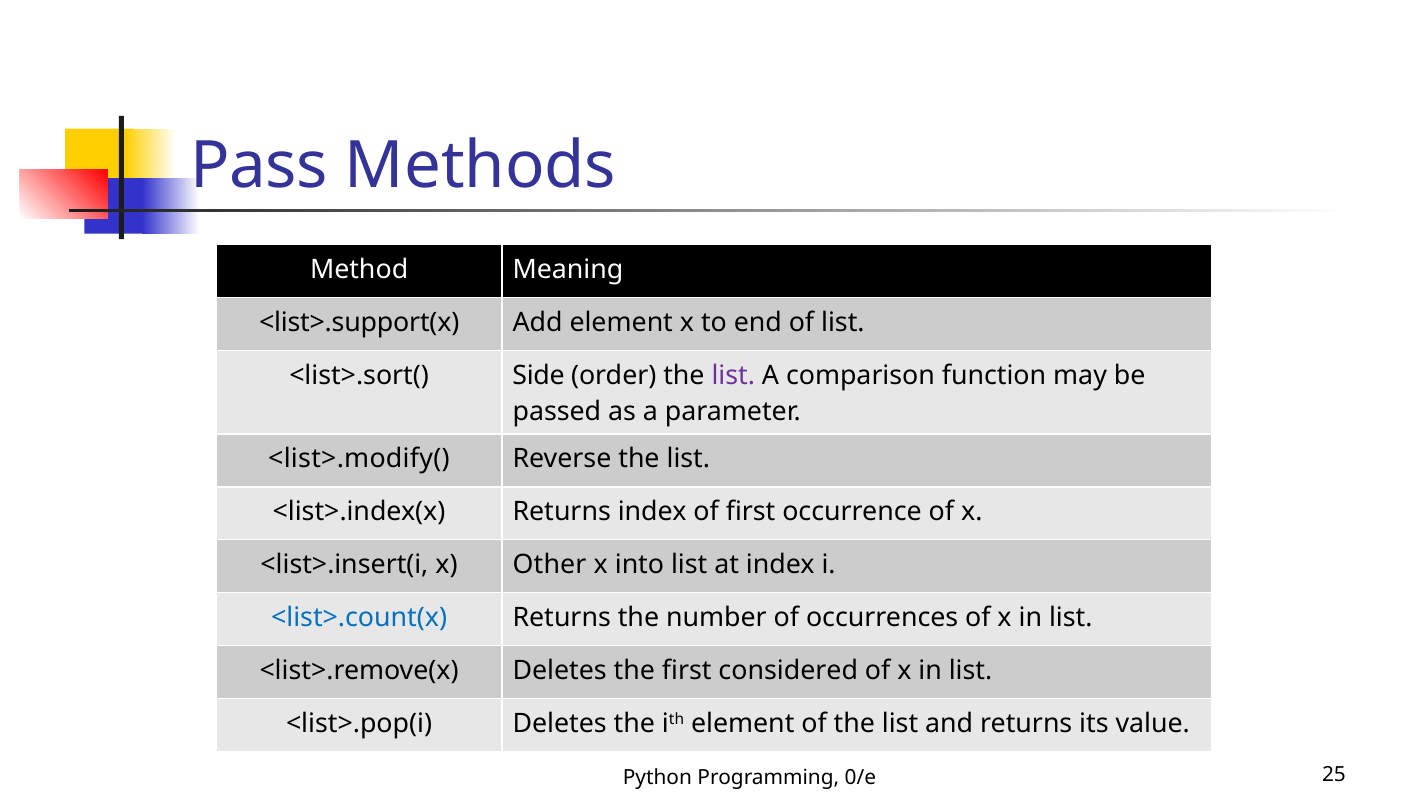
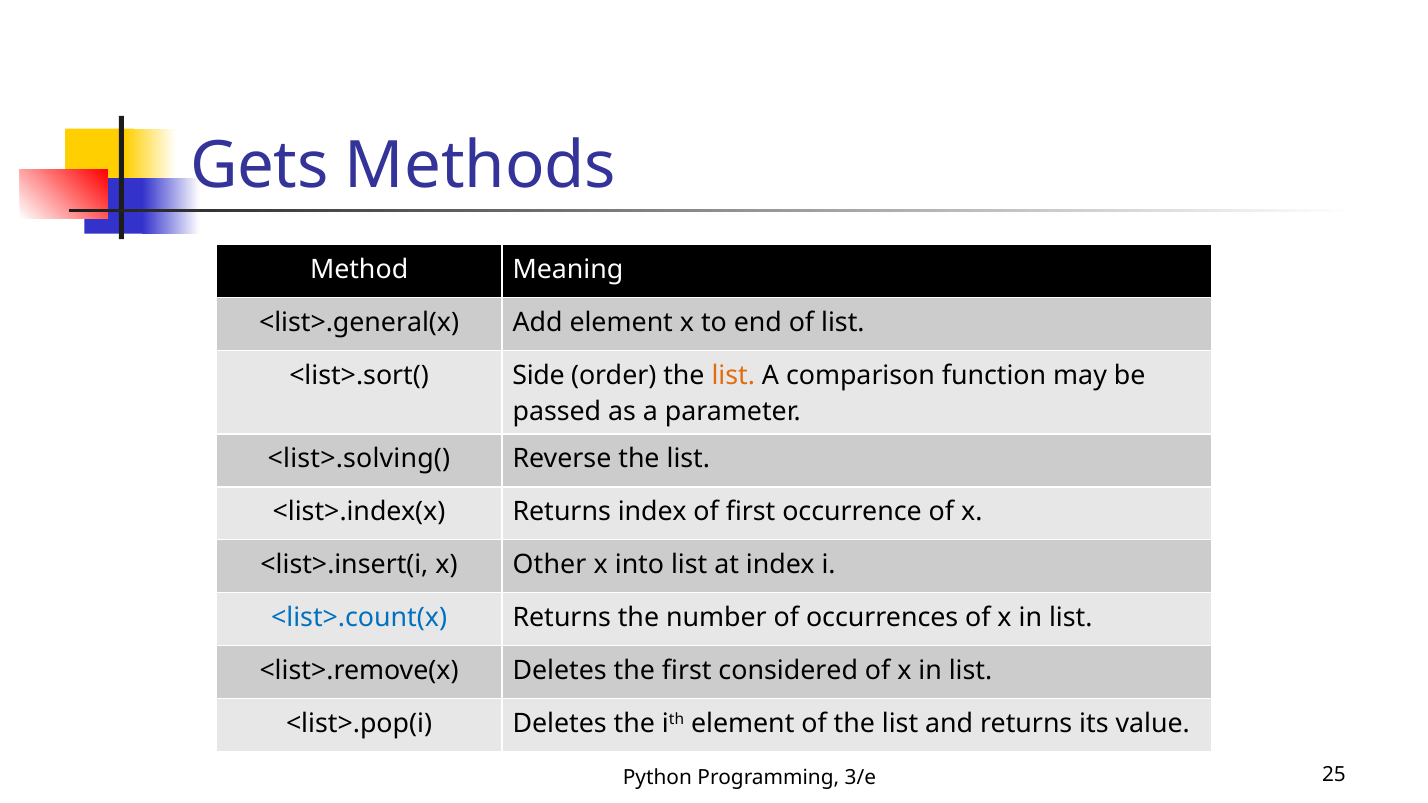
Pass: Pass -> Gets
<list>.support(x: <list>.support(x -> <list>.general(x
list at (733, 376) colour: purple -> orange
<list>.modify(: <list>.modify( -> <list>.solving(
0/e: 0/e -> 3/e
